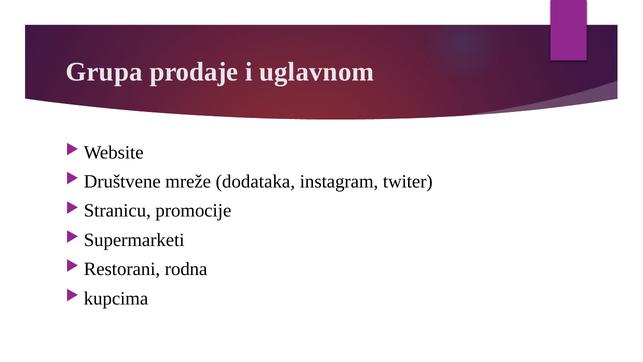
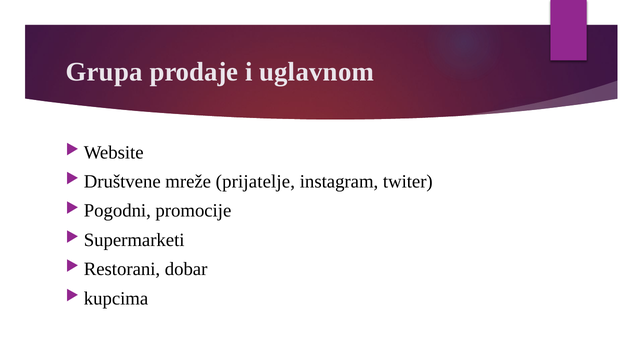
dodataka: dodataka -> prijatelje
Stranicu: Stranicu -> Pogodni
rodna: rodna -> dobar
